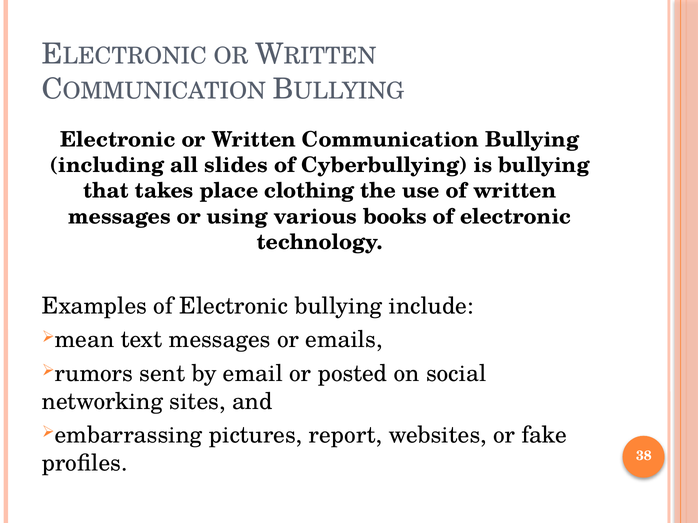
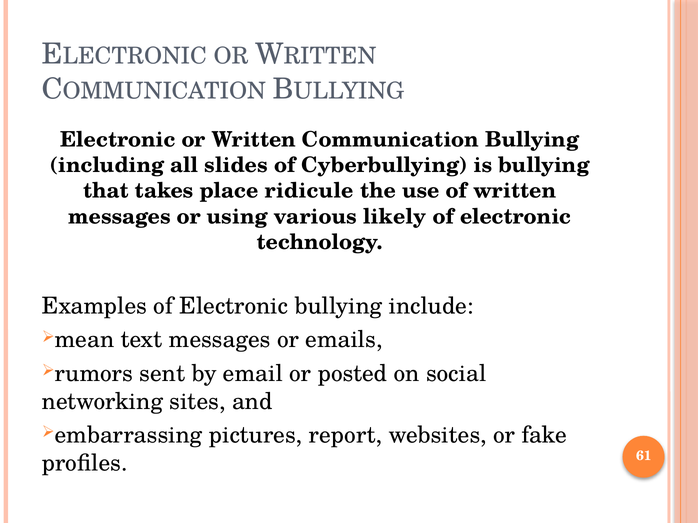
clothing: clothing -> ridicule
books: books -> likely
38: 38 -> 61
